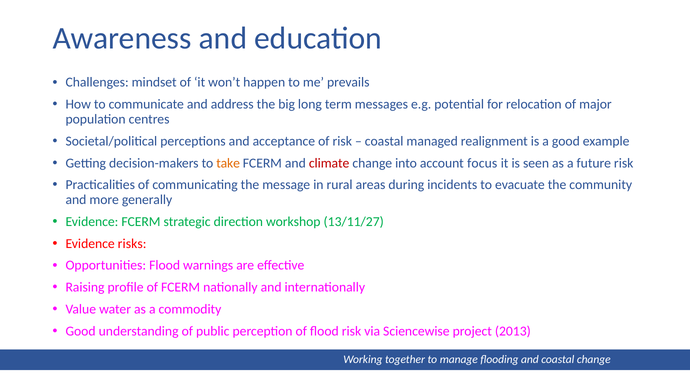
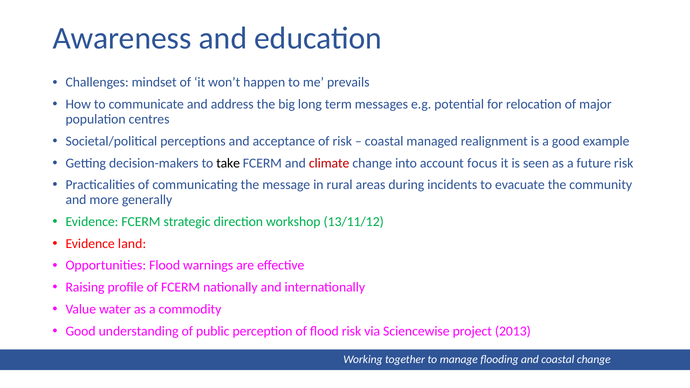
take colour: orange -> black
13/11/27: 13/11/27 -> 13/11/12
risks: risks -> land
